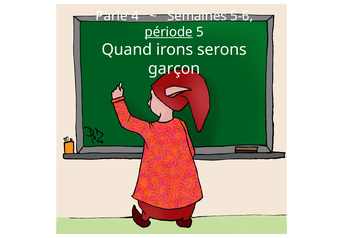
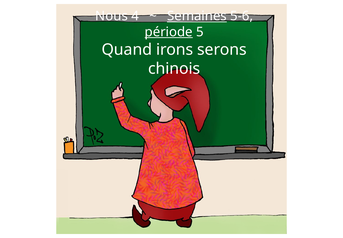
Parle: Parle -> Nous
Semaines underline: none -> present
garçon: garçon -> chinois
